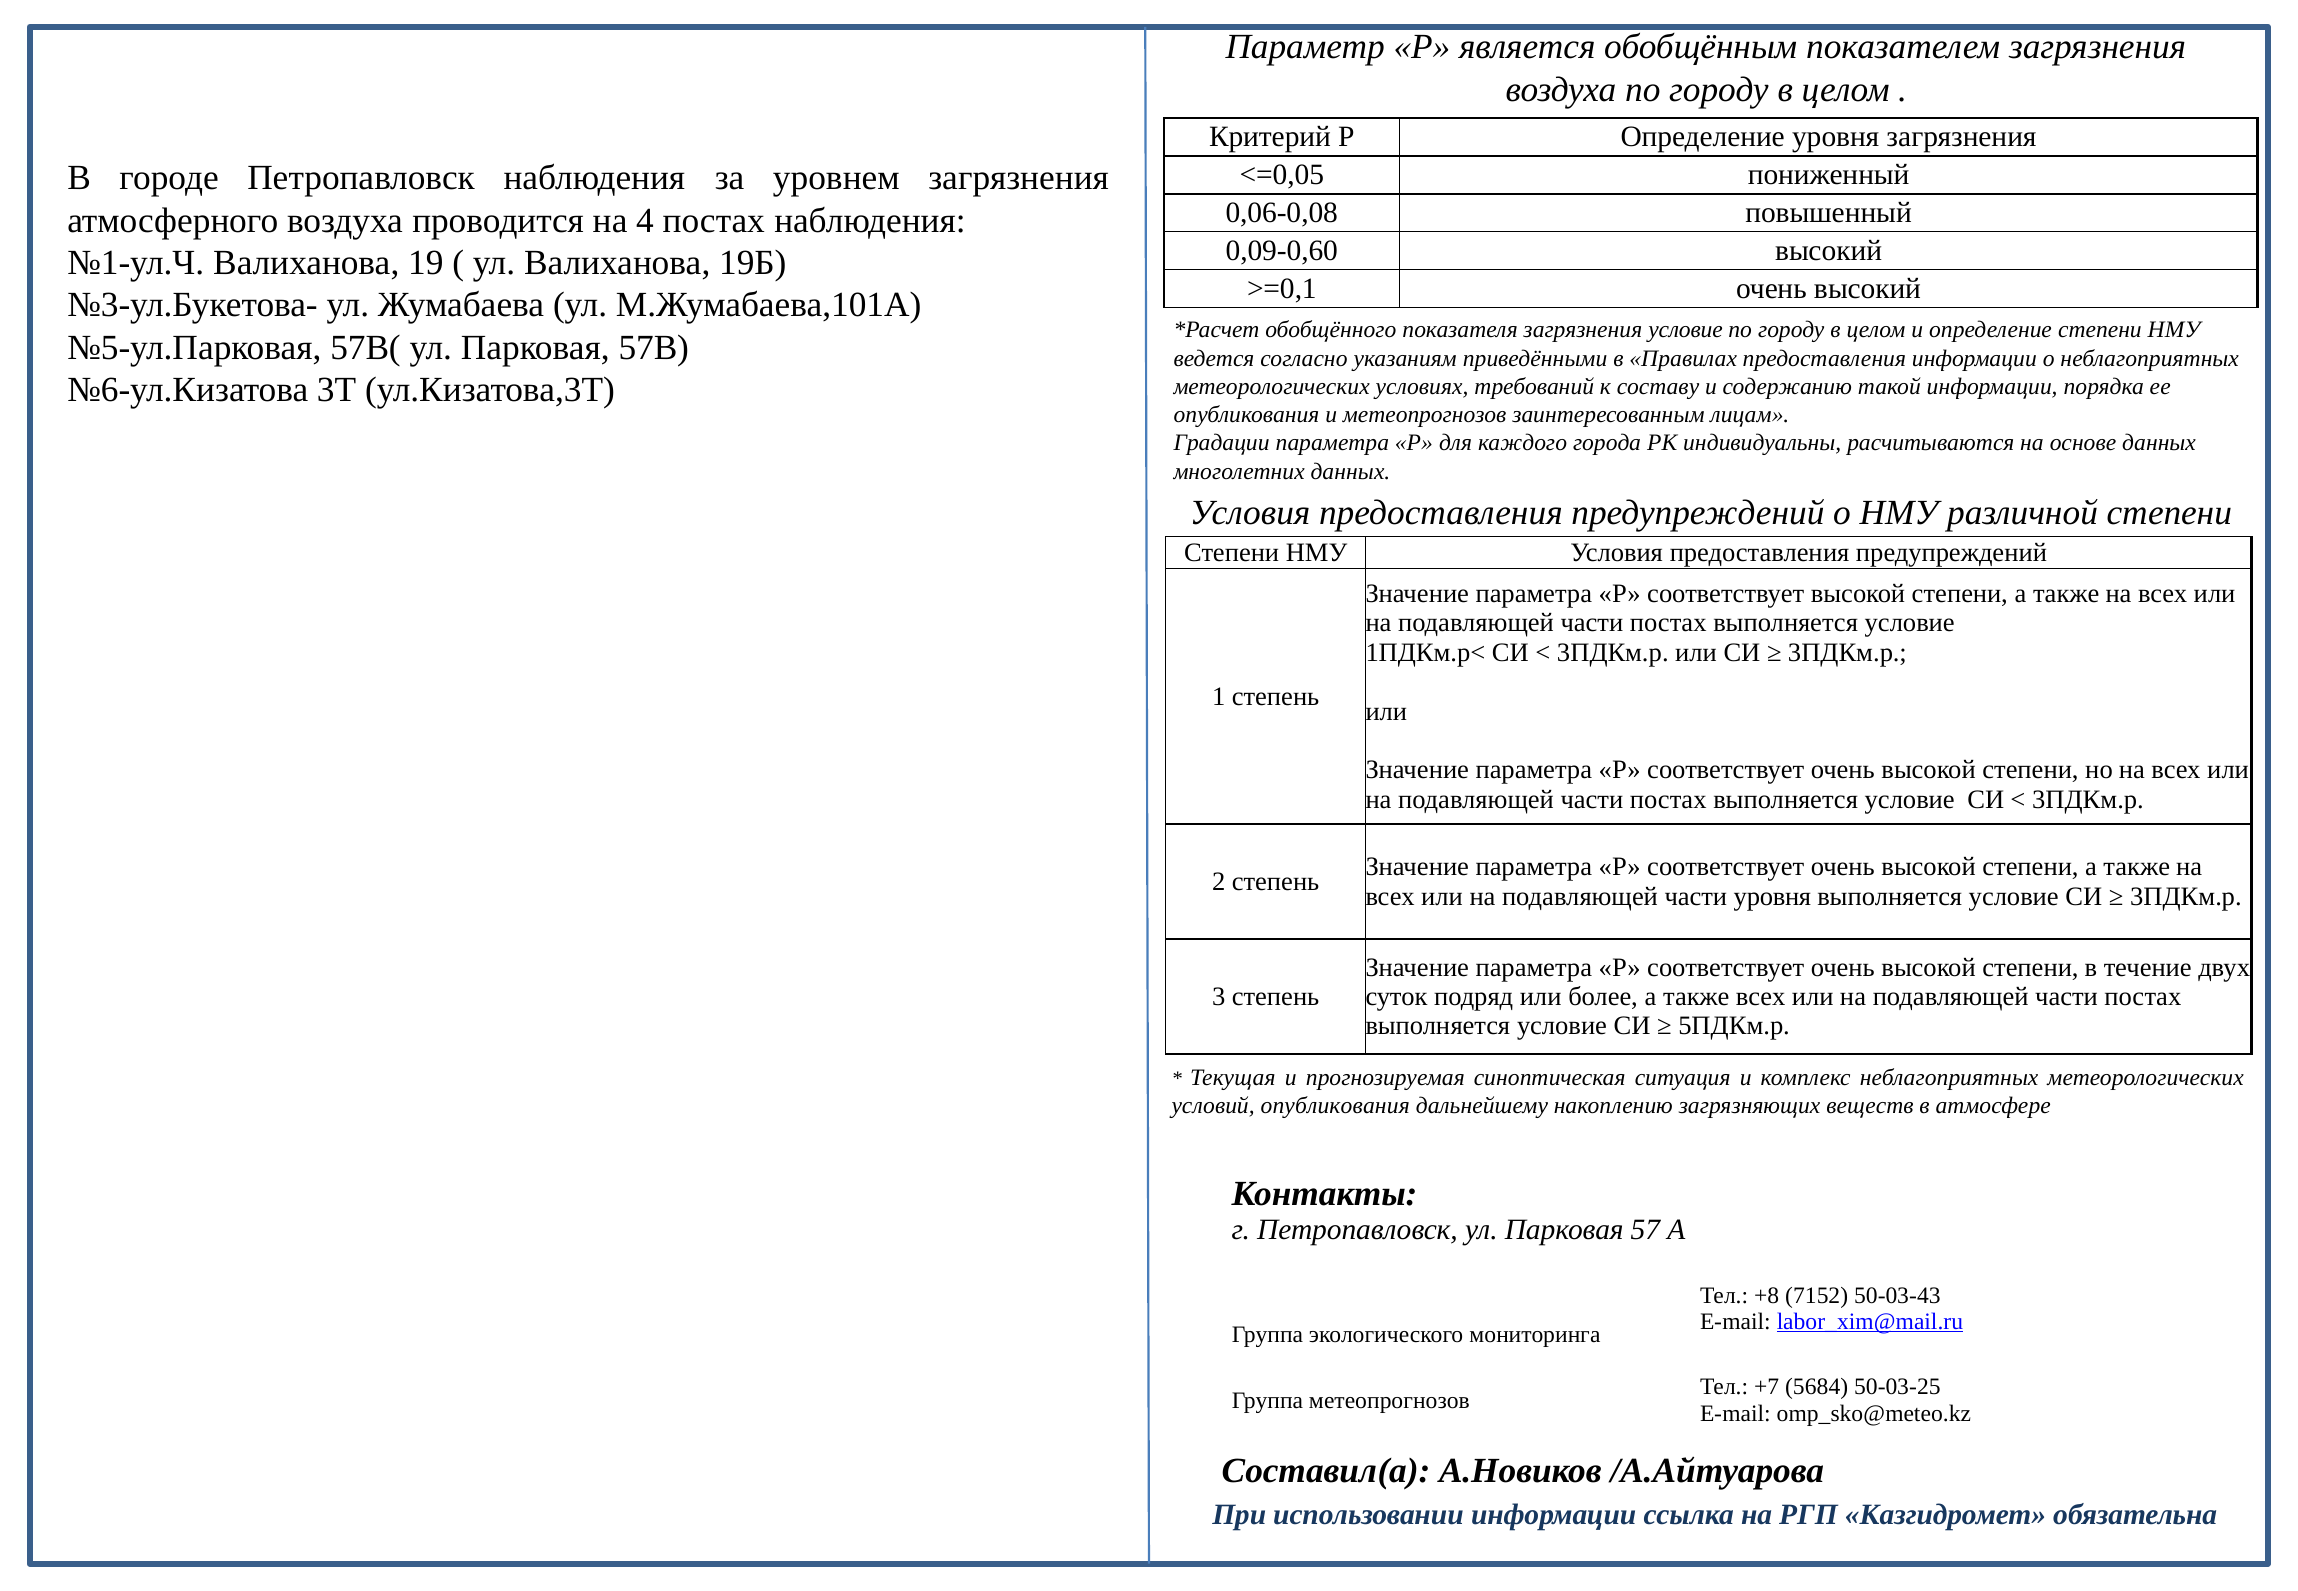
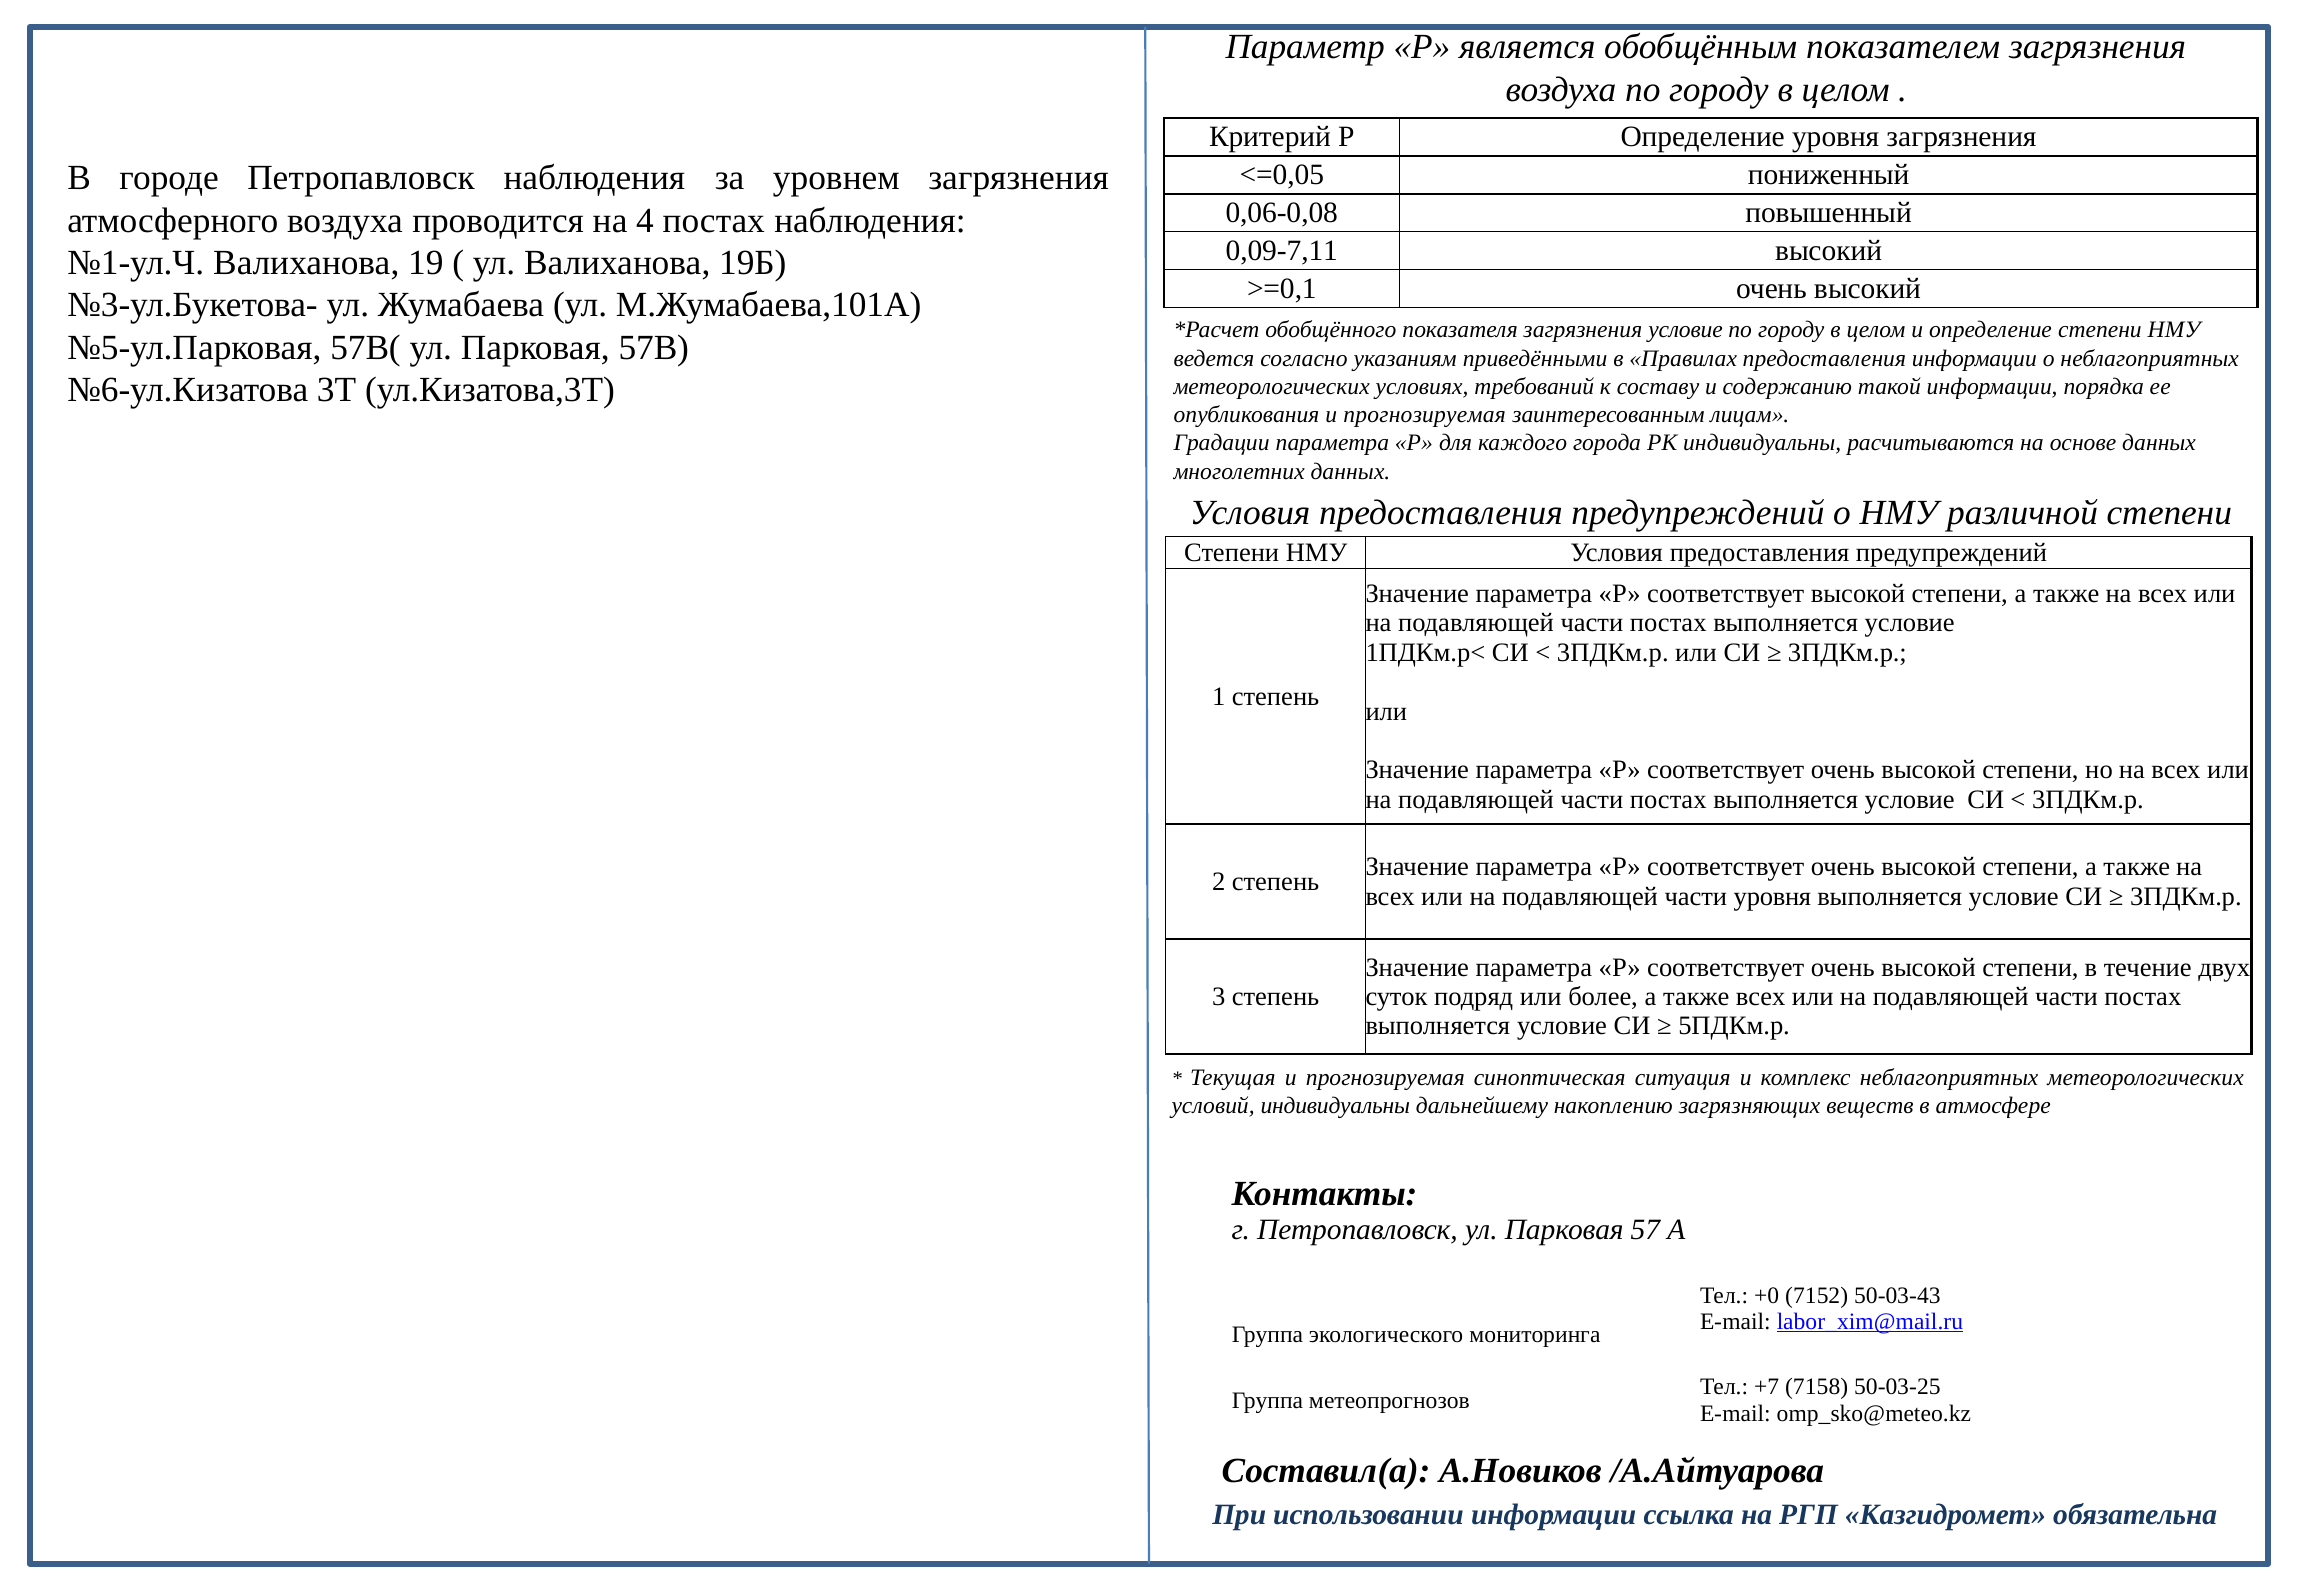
0,09-0,60: 0,09-0,60 -> 0,09-7,11
опубликования и метеопрогнозов: метеопрогнозов -> прогнозируемая
условий опубликования: опубликования -> индивидуальны
+8: +8 -> +0
5684: 5684 -> 7158
